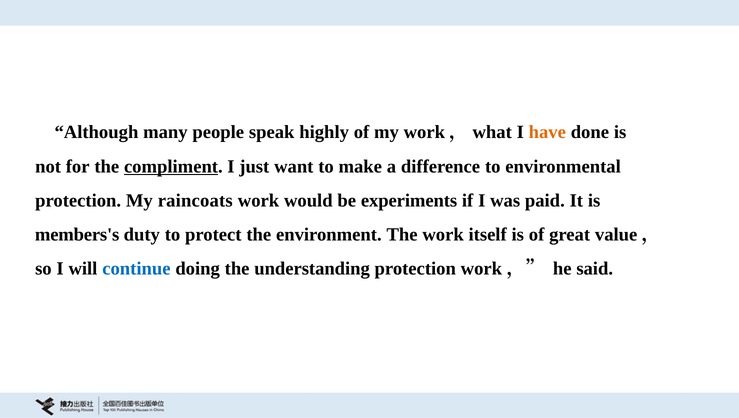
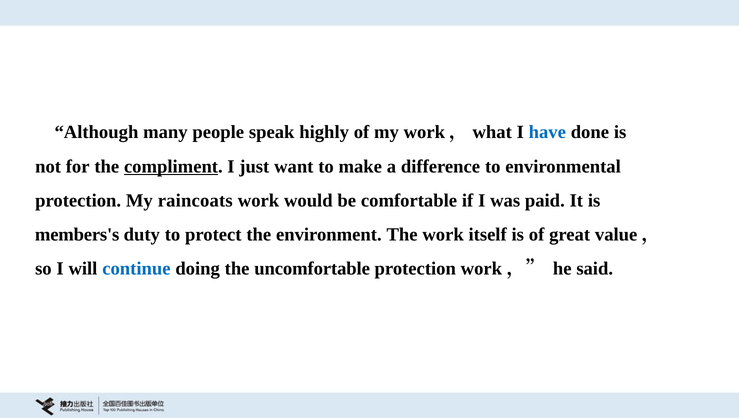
have colour: orange -> blue
experiments: experiments -> comfortable
understanding: understanding -> uncomfortable
